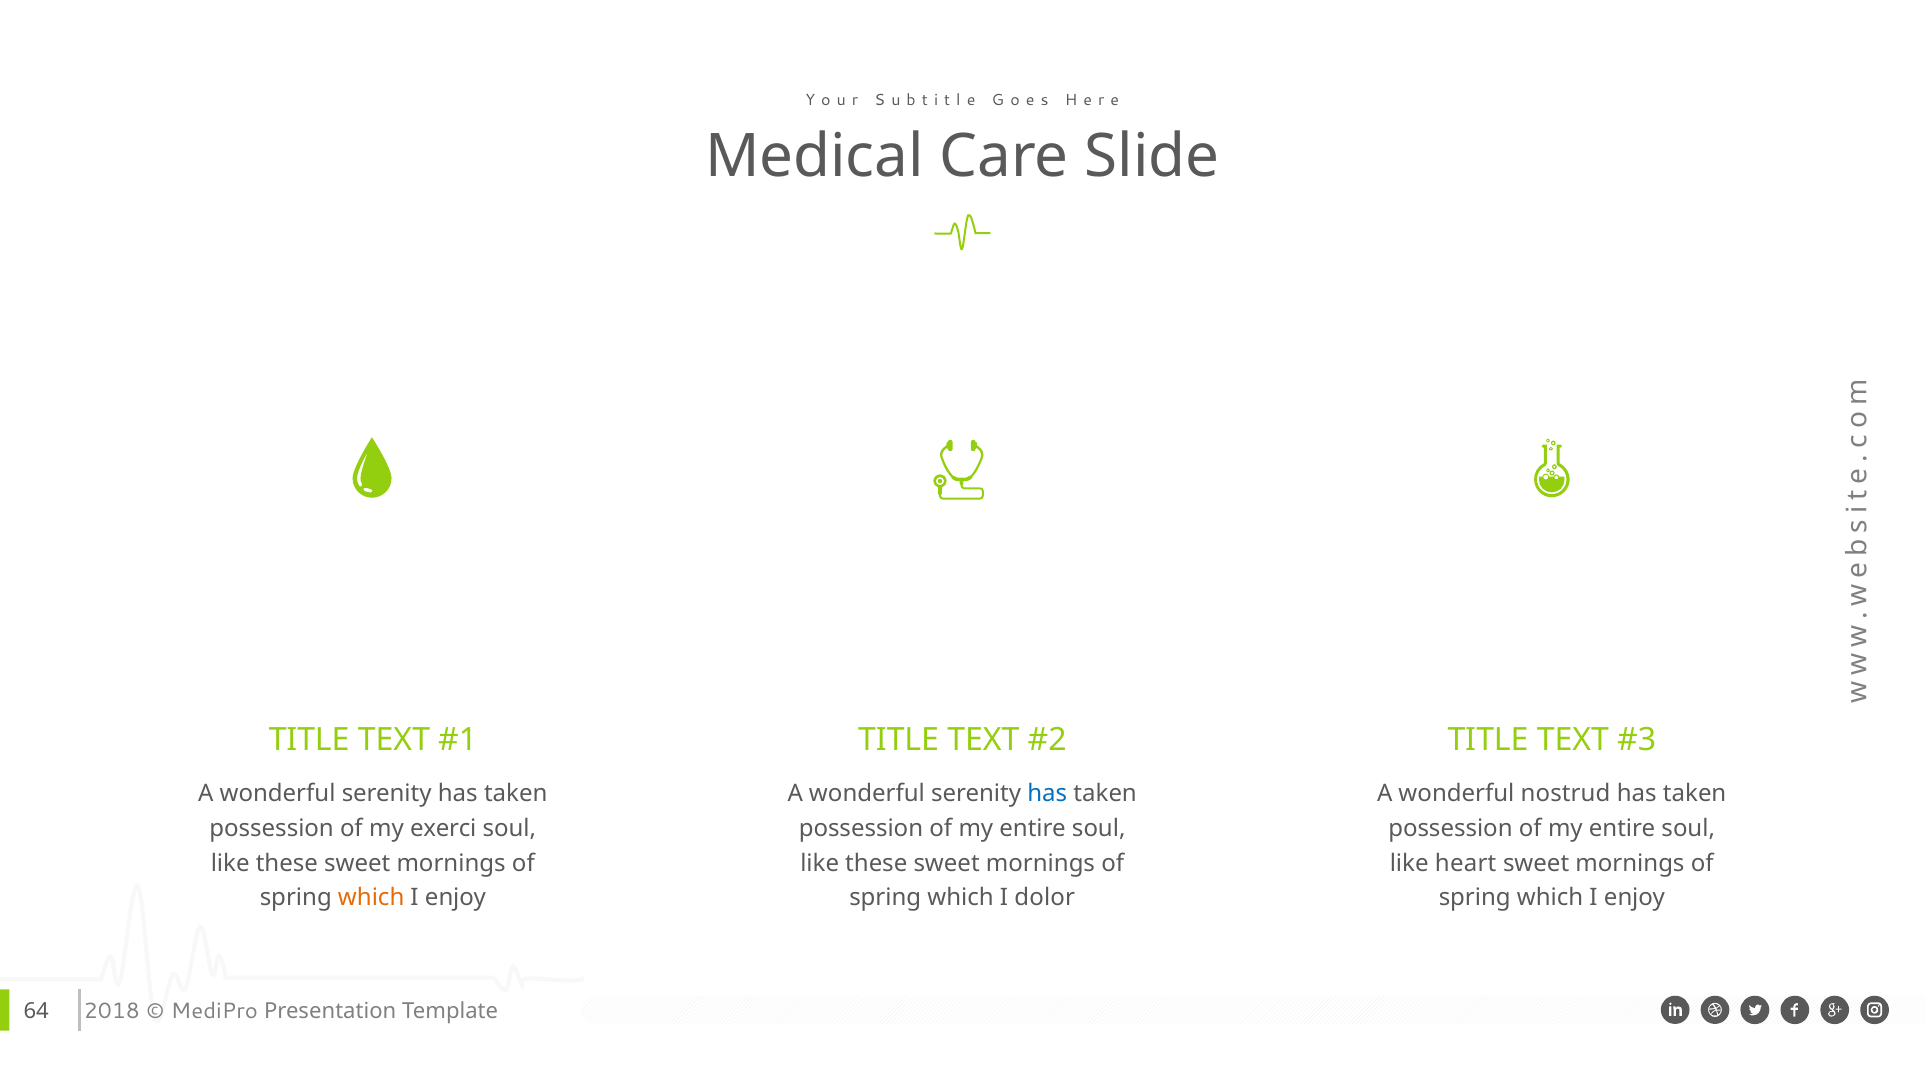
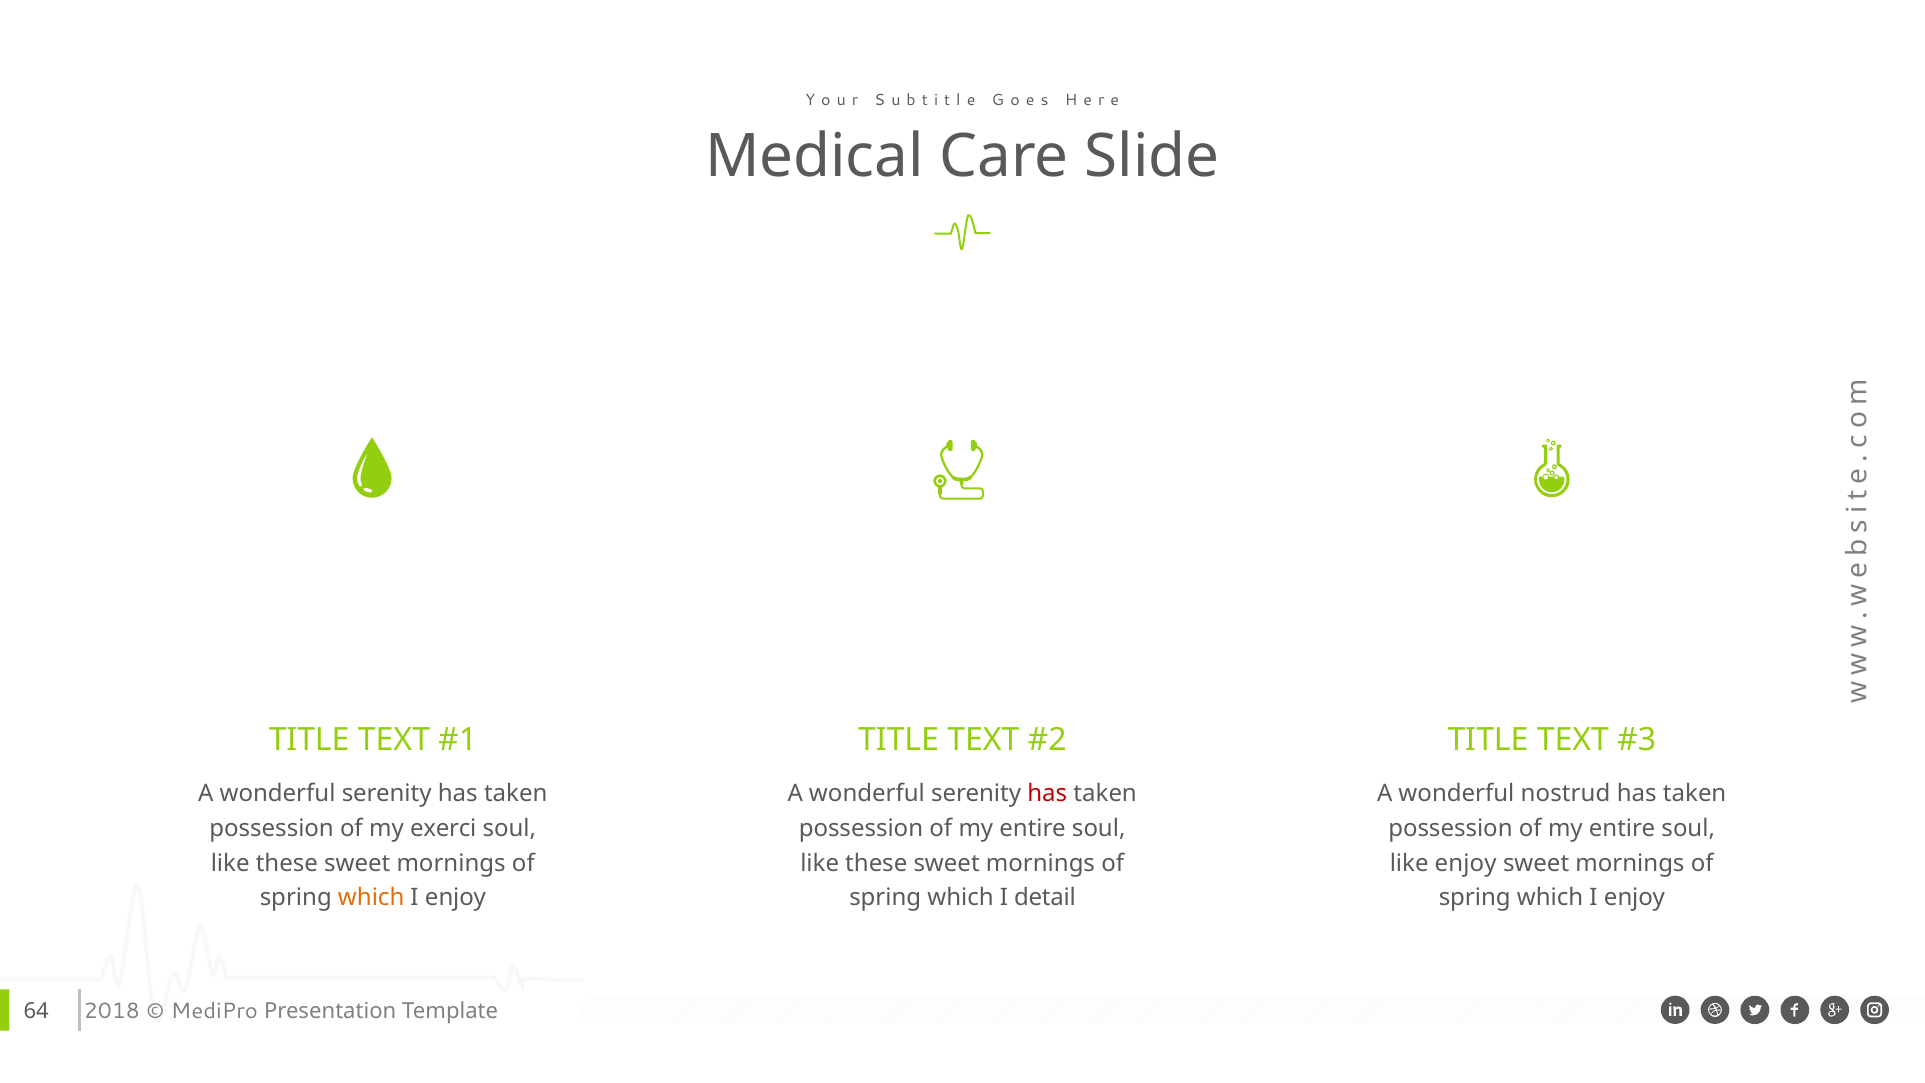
has at (1047, 794) colour: blue -> red
like heart: heart -> enjoy
dolor: dolor -> detail
